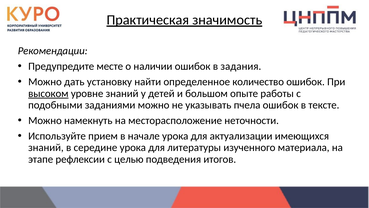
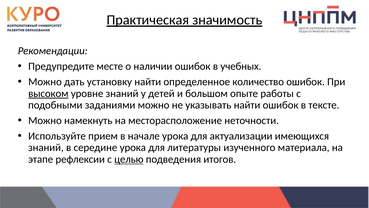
задания: задания -> учебных
указывать пчела: пчела -> найти
целью underline: none -> present
